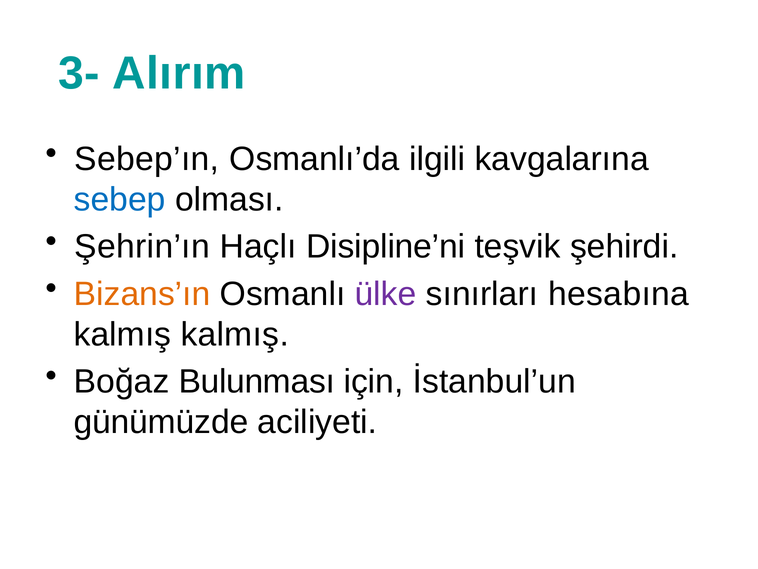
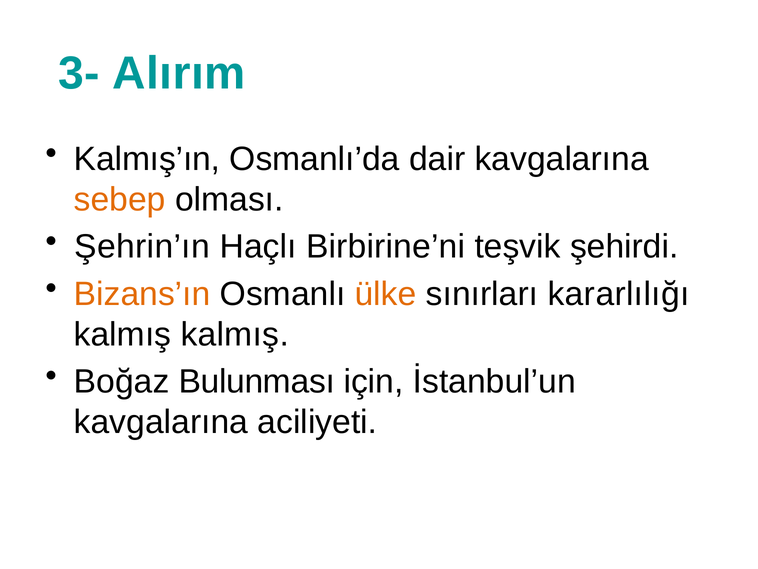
Sebep’ın: Sebep’ın -> Kalmış’ın
ilgili: ilgili -> dair
sebep colour: blue -> orange
Disipline’ni: Disipline’ni -> Birbirine’ni
ülke colour: purple -> orange
hesabına: hesabına -> kararlılığı
günümüzde at (161, 422): günümüzde -> kavgalarına
